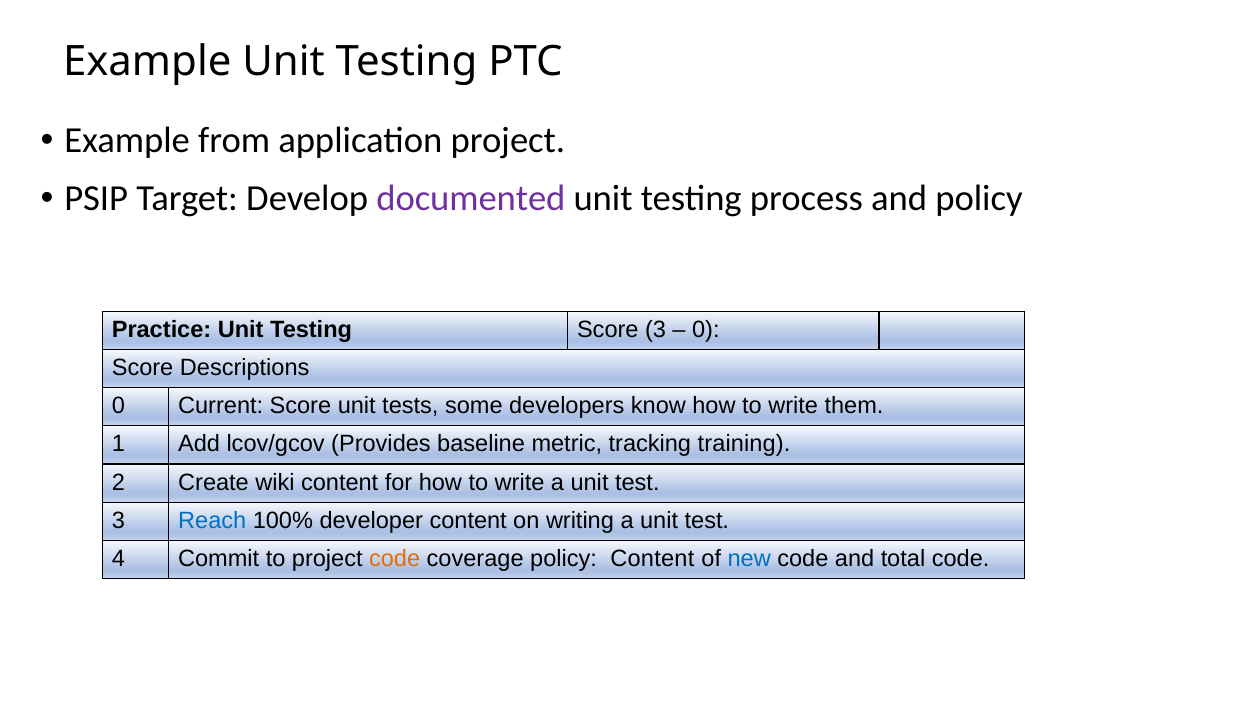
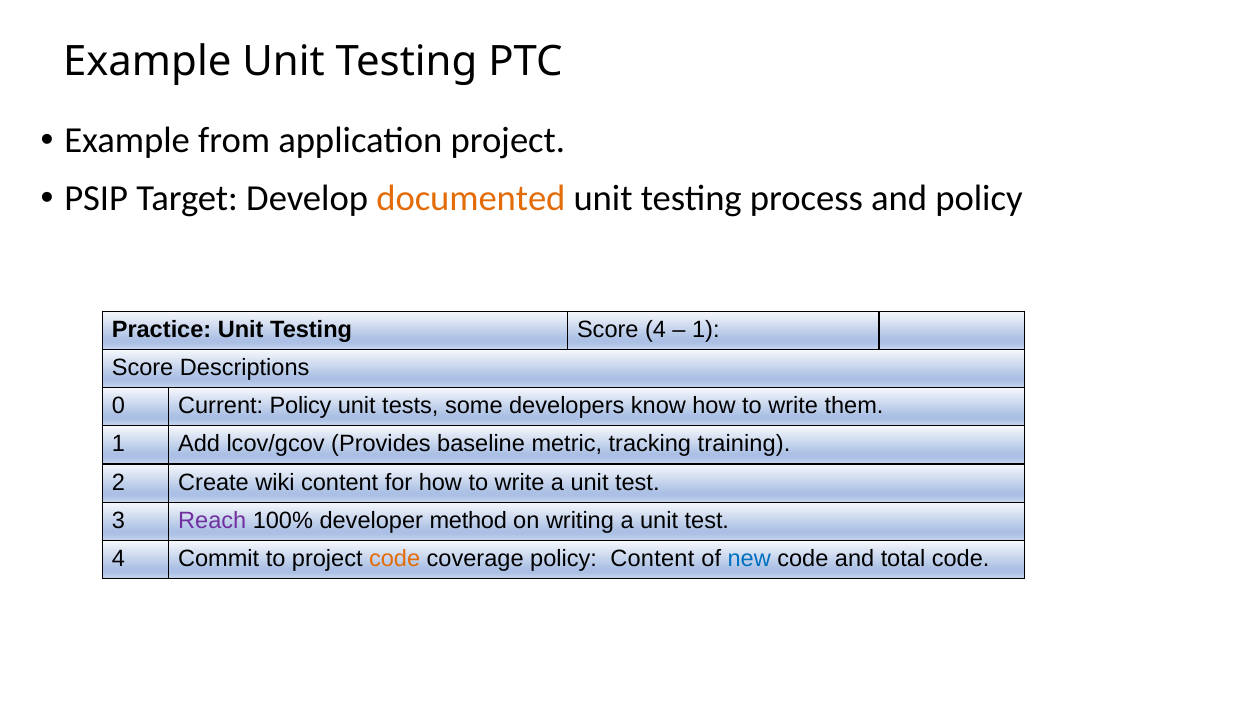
documented colour: purple -> orange
Score 3: 3 -> 4
0 at (706, 329): 0 -> 1
Current Score: Score -> Policy
Reach colour: blue -> purple
developer content: content -> method
